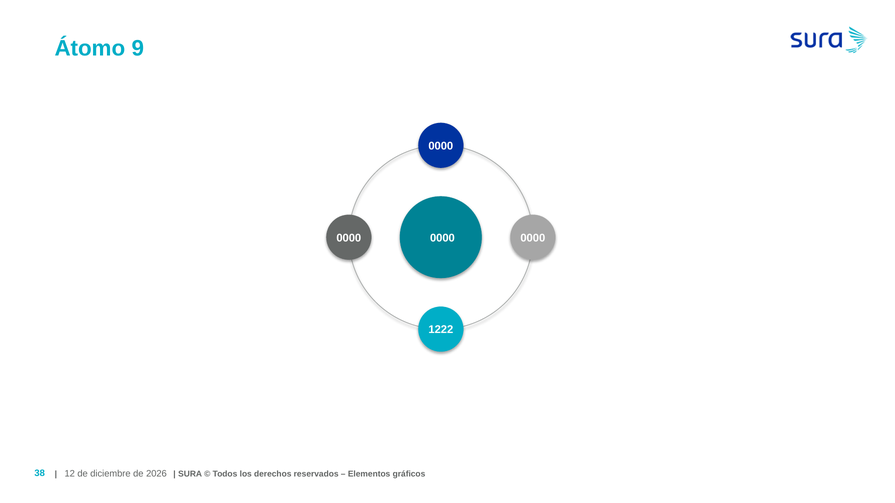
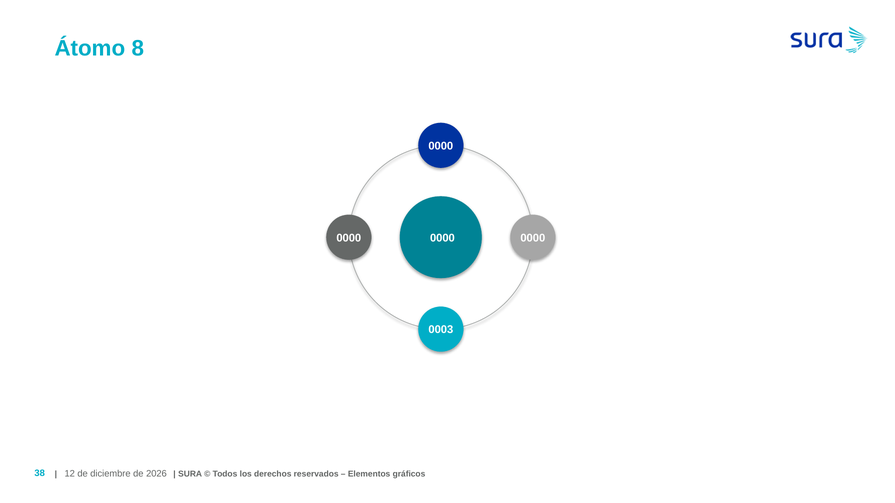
9: 9 -> 8
1222: 1222 -> 0003
